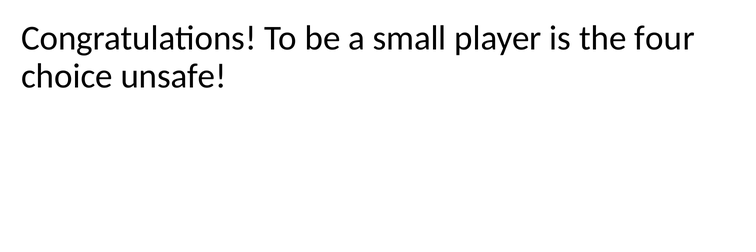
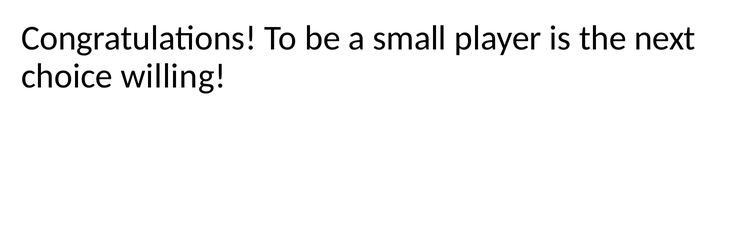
four: four -> next
unsafe: unsafe -> willing
